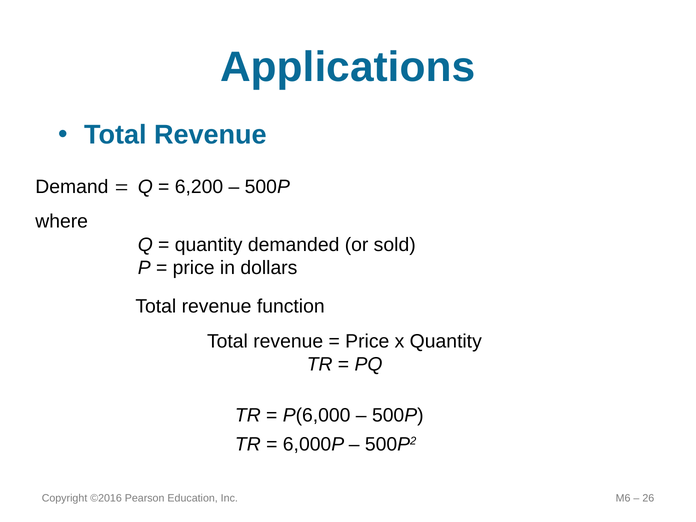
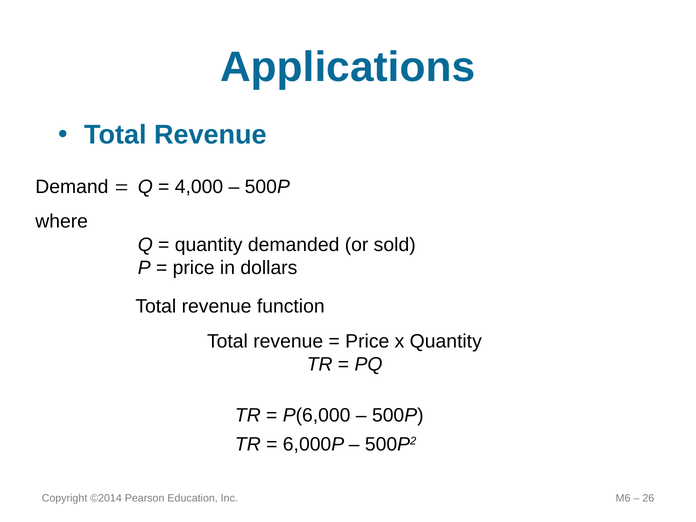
6,200: 6,200 -> 4,000
©2016: ©2016 -> ©2014
